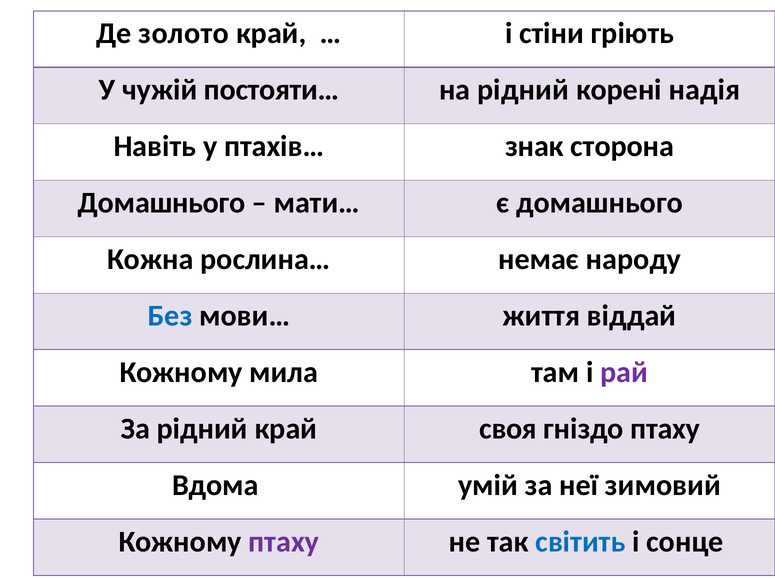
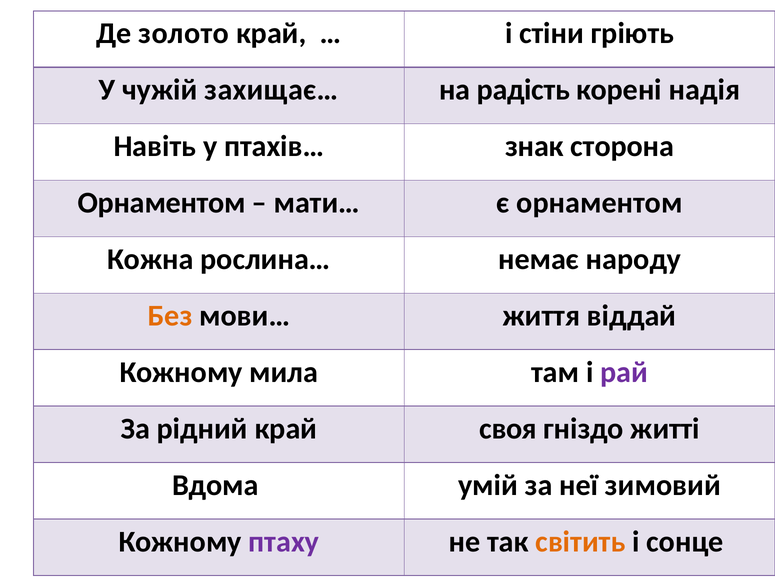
постояти…: постояти… -> захищає…
на рідний: рідний -> радість
Домашнього at (162, 203): Домашнього -> Орнаментом
є домашнього: домашнього -> орнаментом
Без colour: blue -> orange
гніздо птаху: птаху -> житті
світить colour: blue -> orange
